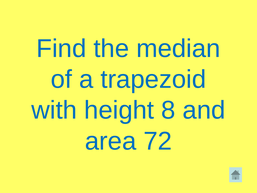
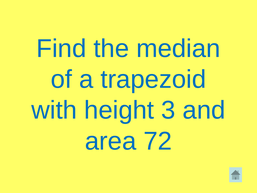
8: 8 -> 3
